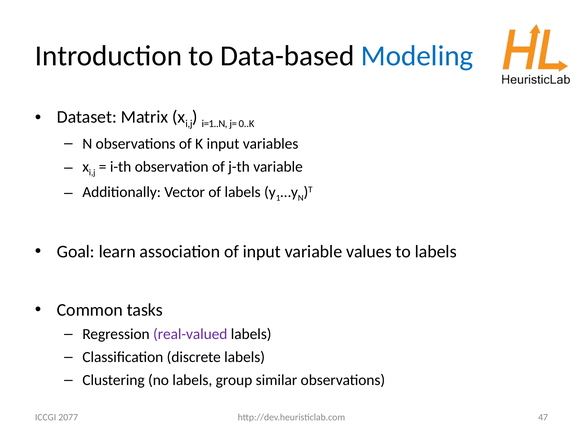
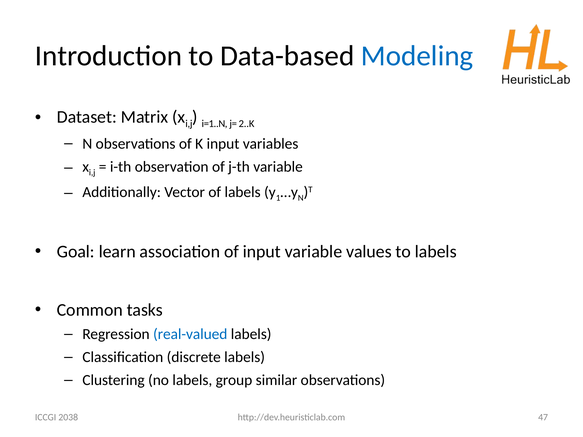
0..K: 0..K -> 2..K
real-valued colour: purple -> blue
2077: 2077 -> 2038
